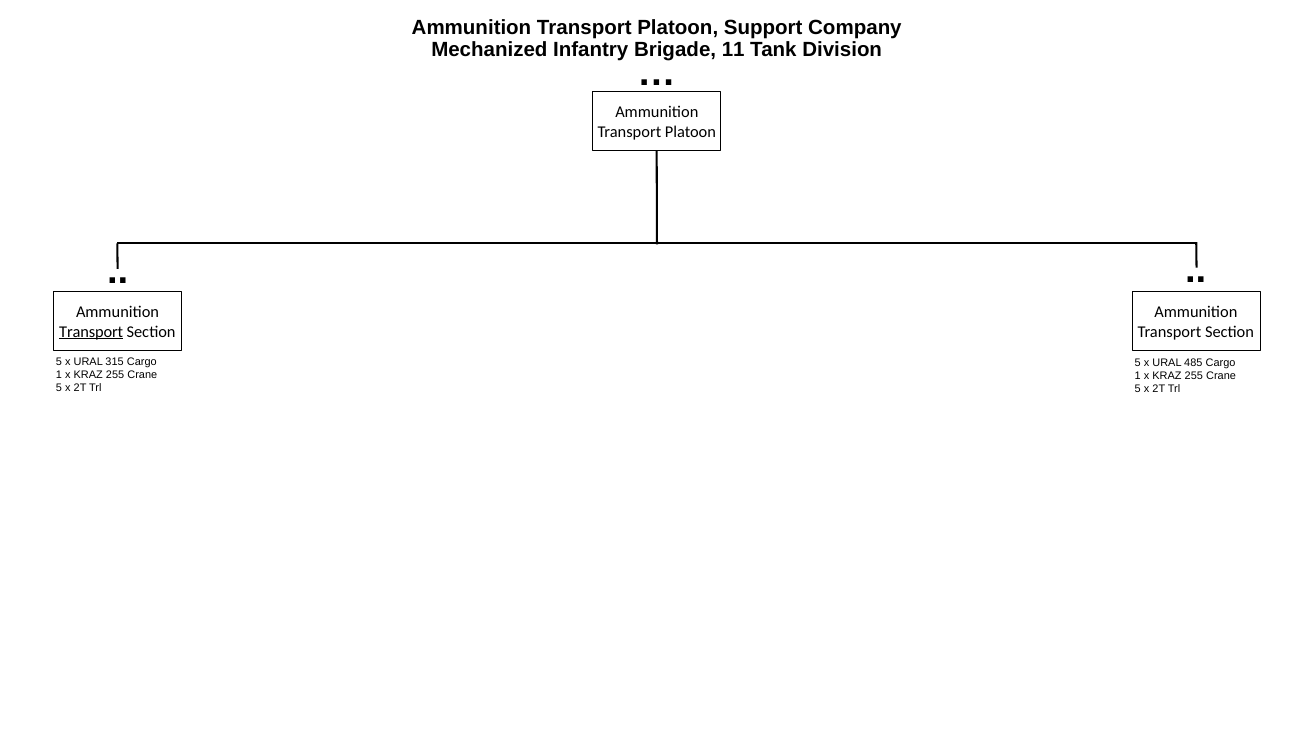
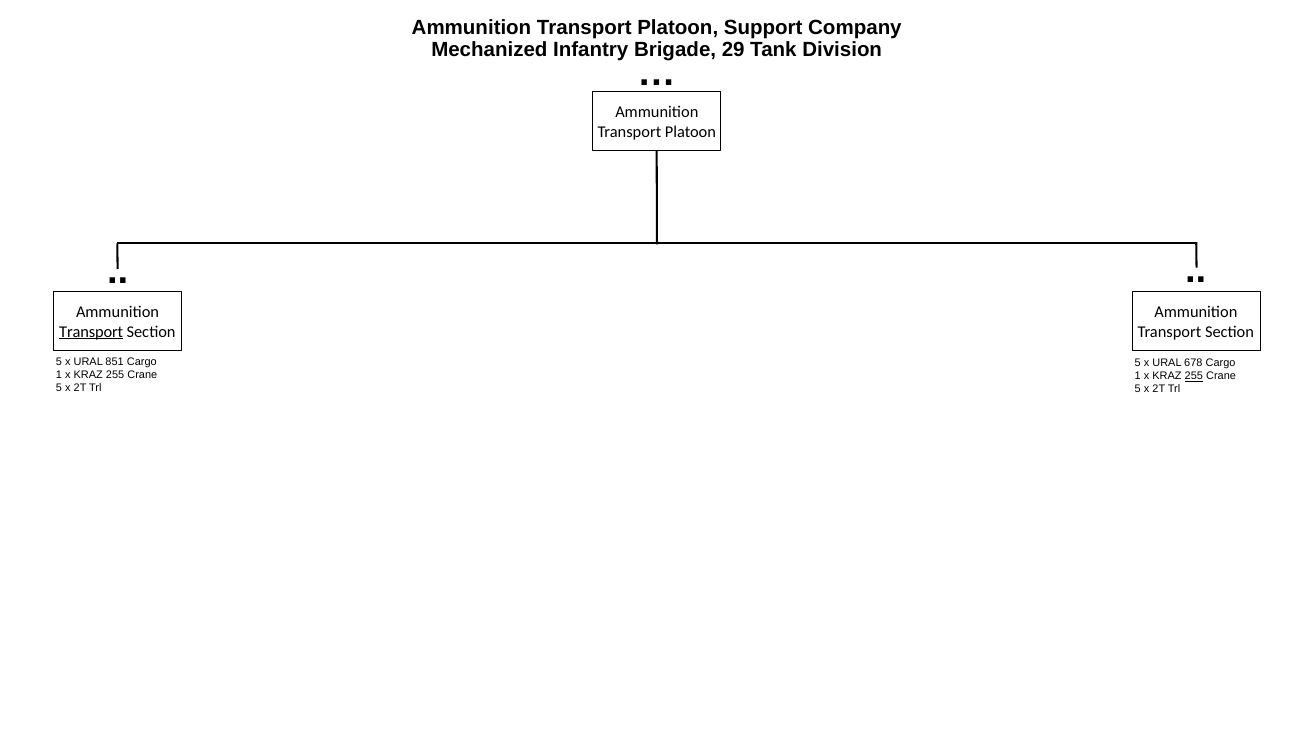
11: 11 -> 29
315: 315 -> 851
485: 485 -> 678
255 at (1194, 376) underline: none -> present
